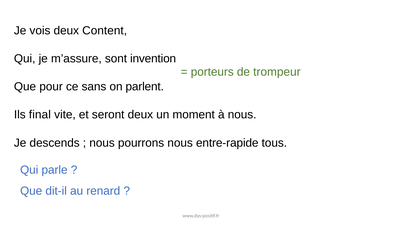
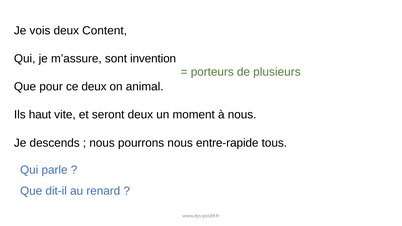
trompeur: trompeur -> plusieurs
ce sans: sans -> deux
parlent: parlent -> animal
final: final -> haut
